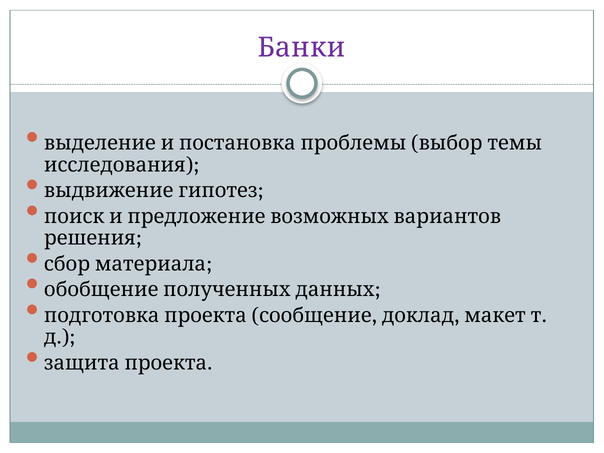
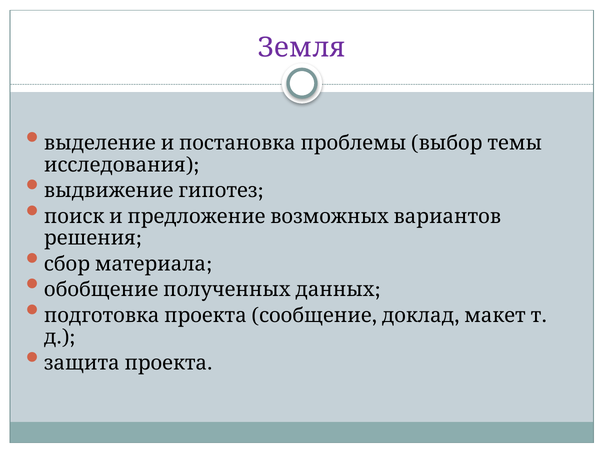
Банки: Банки -> Земля
